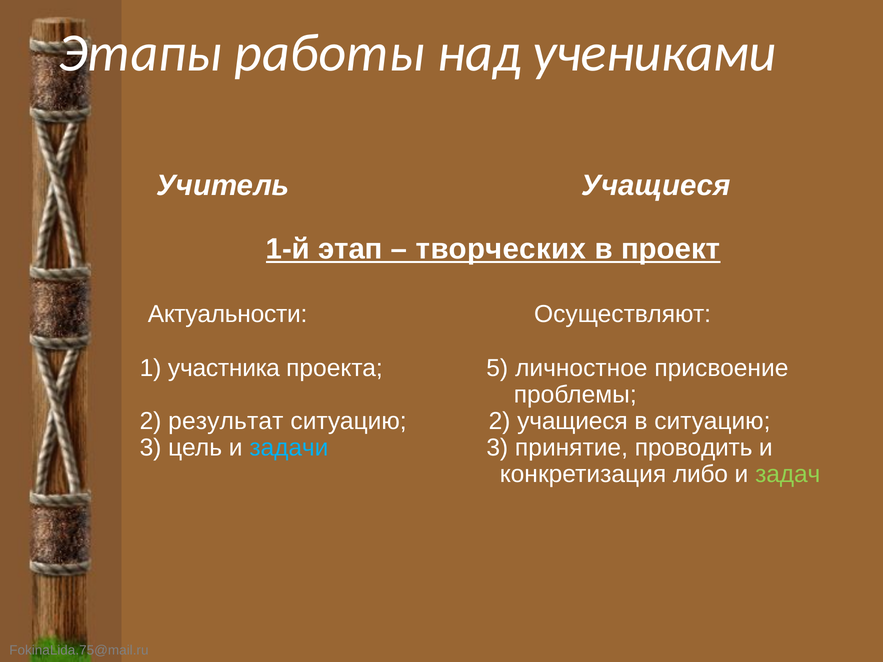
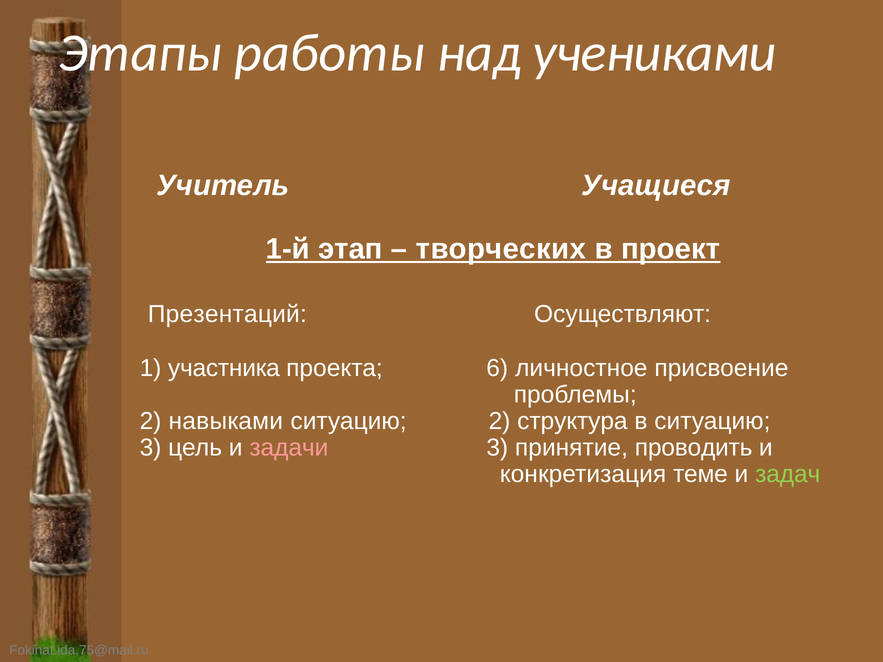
Актуальности: Актуальности -> Презентаций
5: 5 -> 6
результат: результат -> навыками
2 учащиеся: учащиеся -> структура
задачи colour: light blue -> pink
либо: либо -> теме
